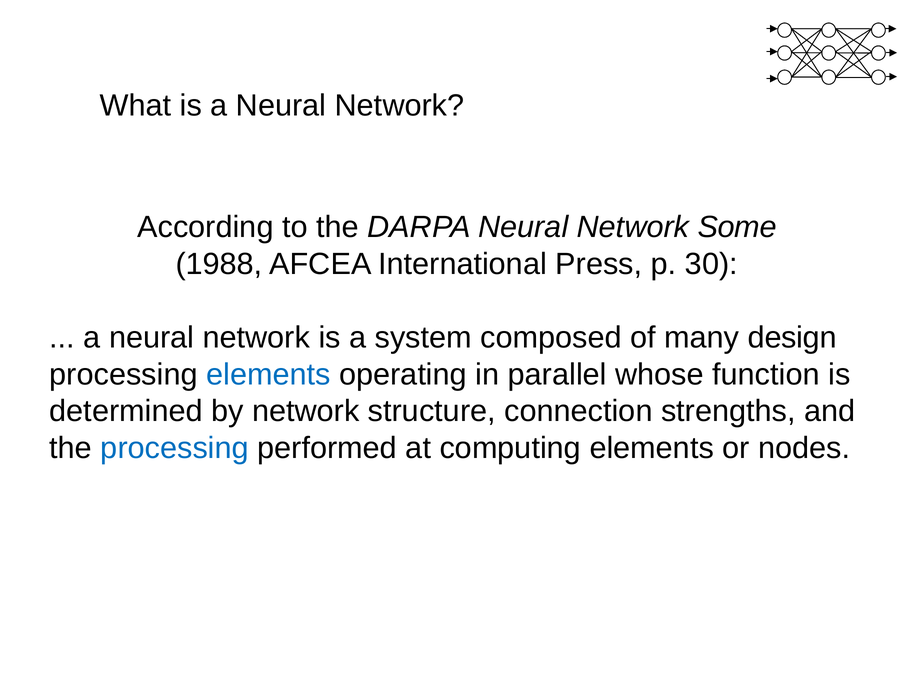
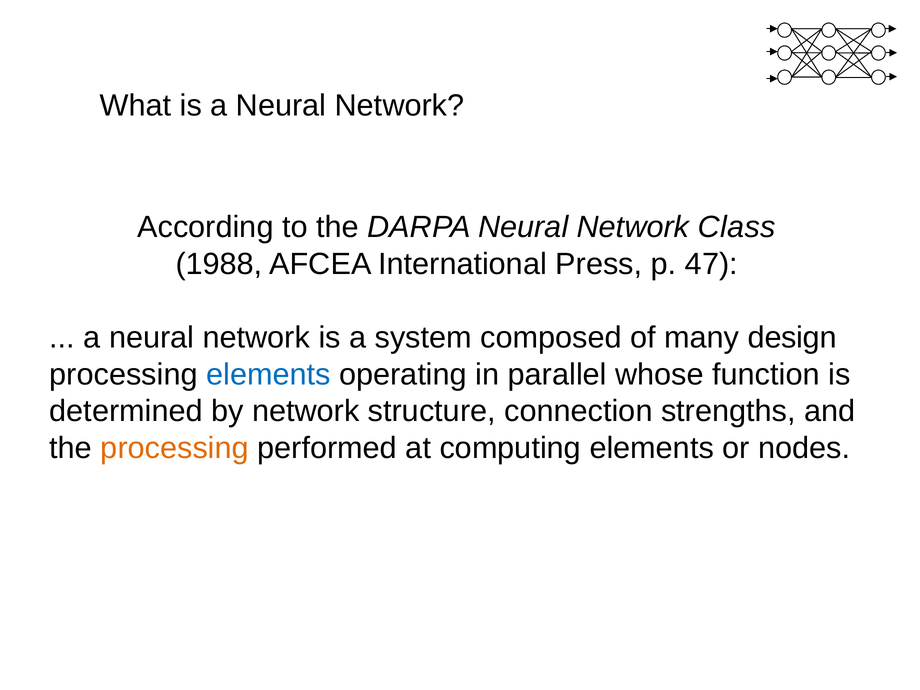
Some: Some -> Class
30: 30 -> 47
processing at (175, 448) colour: blue -> orange
